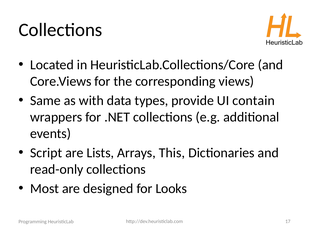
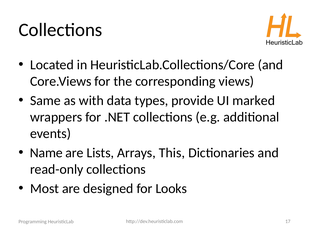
contain: contain -> marked
Script: Script -> Name
